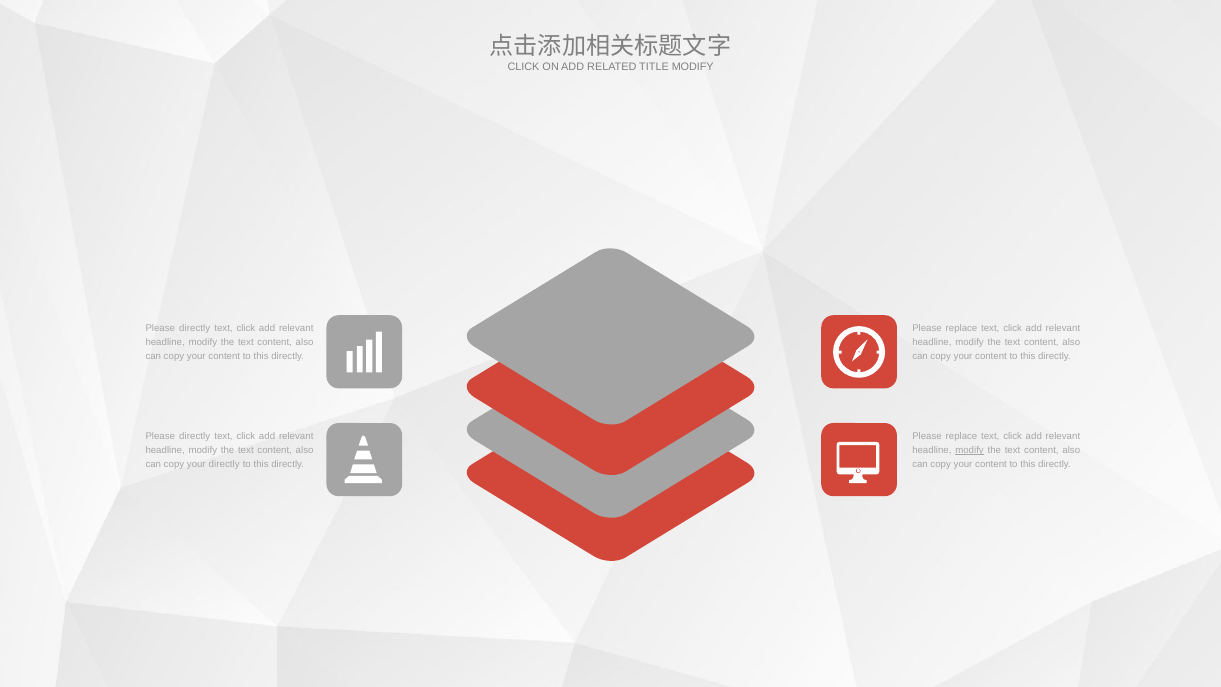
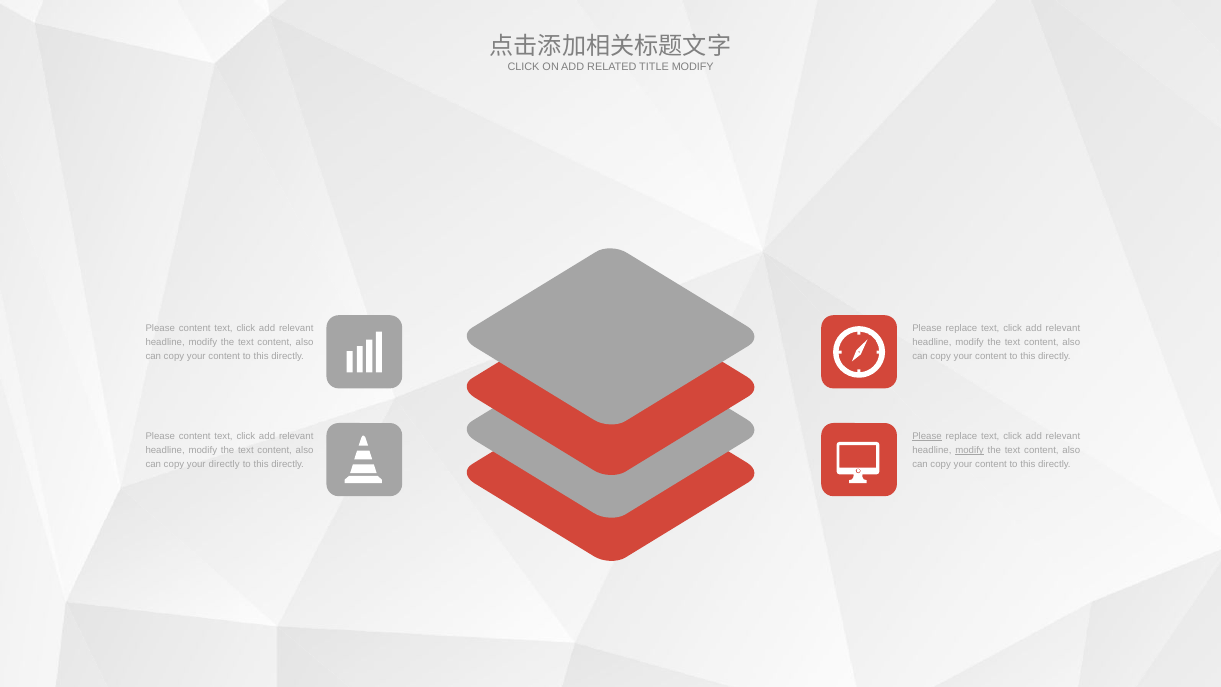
directly at (195, 329): directly -> content
directly at (195, 436): directly -> content
Please at (927, 436) underline: none -> present
